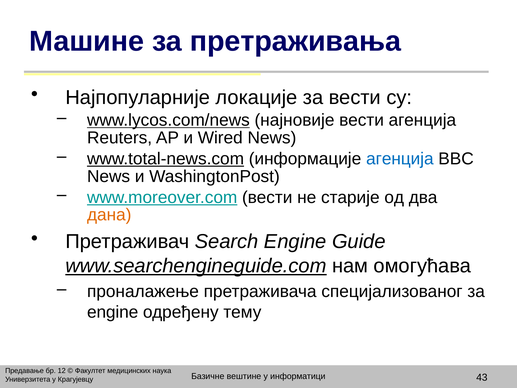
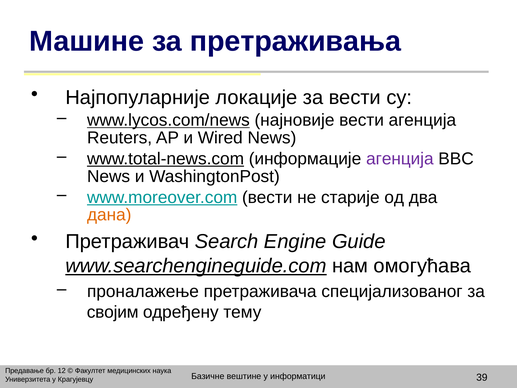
агенција at (400, 159) colour: blue -> purple
engine at (113, 312): engine -> својим
43: 43 -> 39
